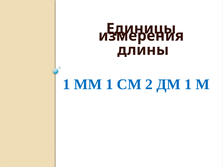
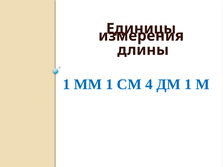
2: 2 -> 4
